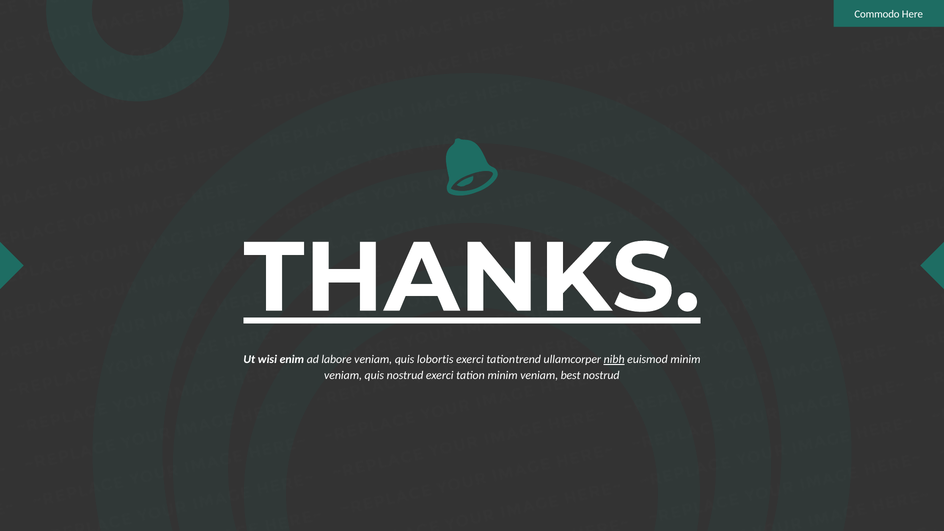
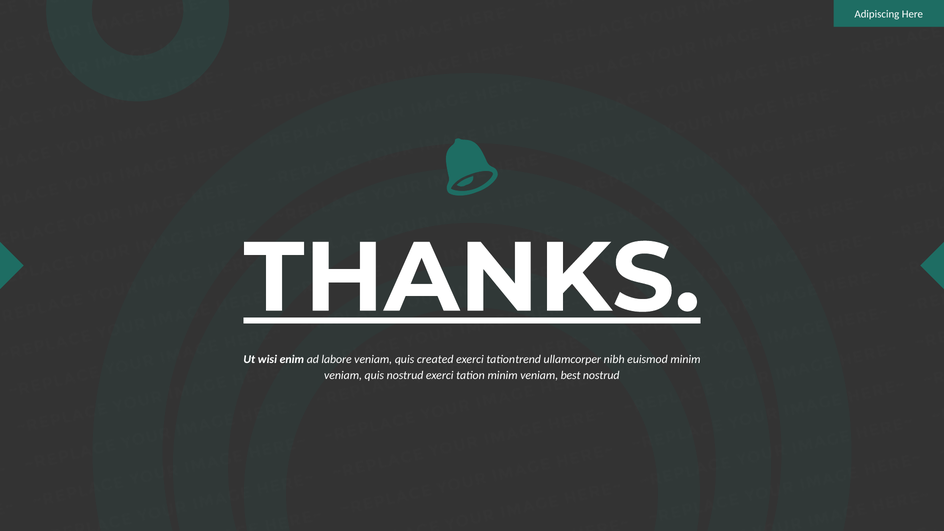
Commodo: Commodo -> Adipiscing
lobortis: lobortis -> created
nibh underline: present -> none
